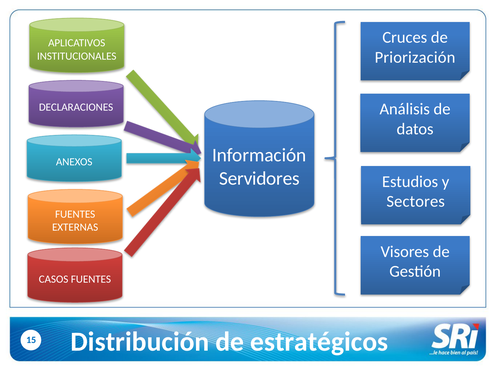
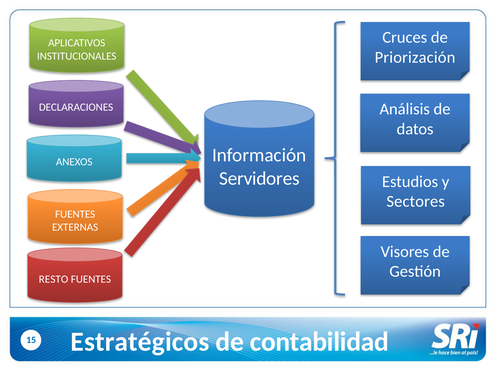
CASOS: CASOS -> RESTO
Distribución: Distribución -> Estratégicos
estratégicos: estratégicos -> contabilidad
